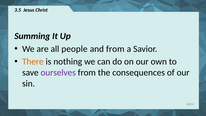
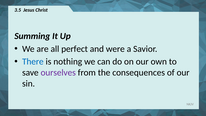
people: people -> perfect
and from: from -> were
There colour: orange -> blue
